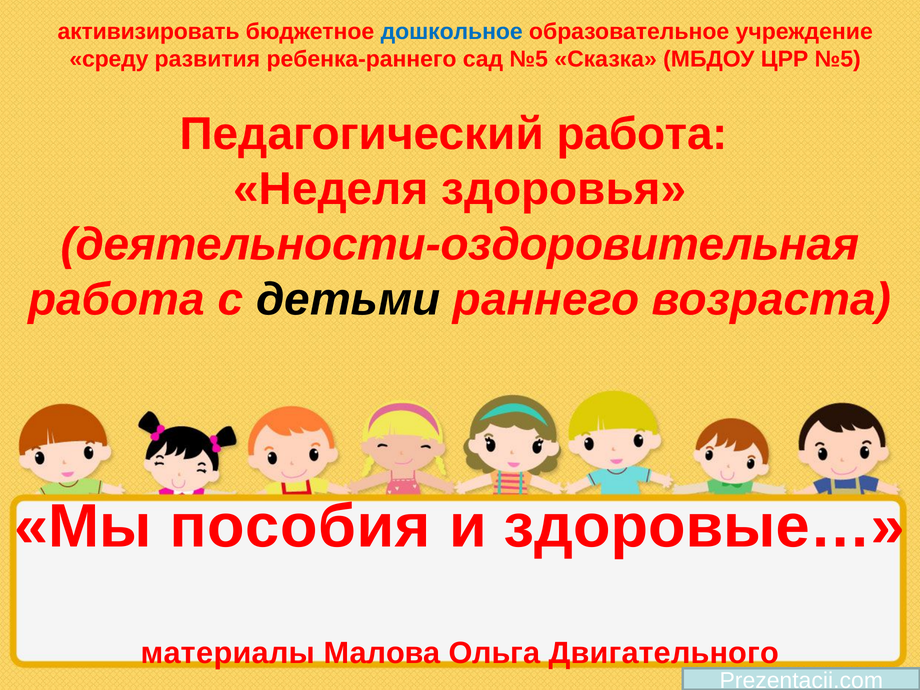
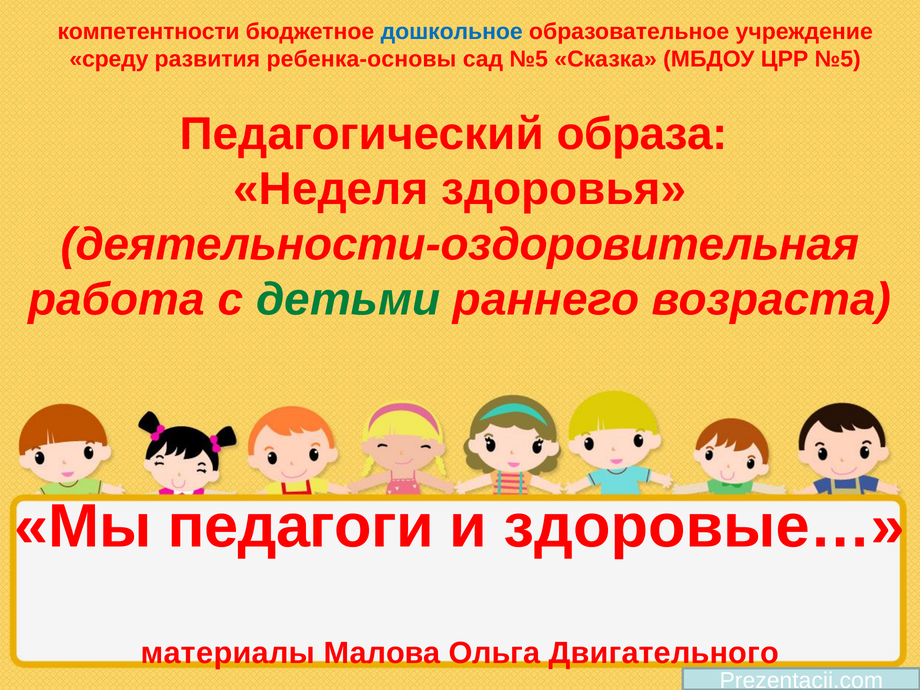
активизировать: активизировать -> компетентности
ребенка-раннего: ребенка-раннего -> ребенка-основы
Педагогический работа: работа -> образа
детьми colour: black -> green
пособия: пособия -> педагоги
